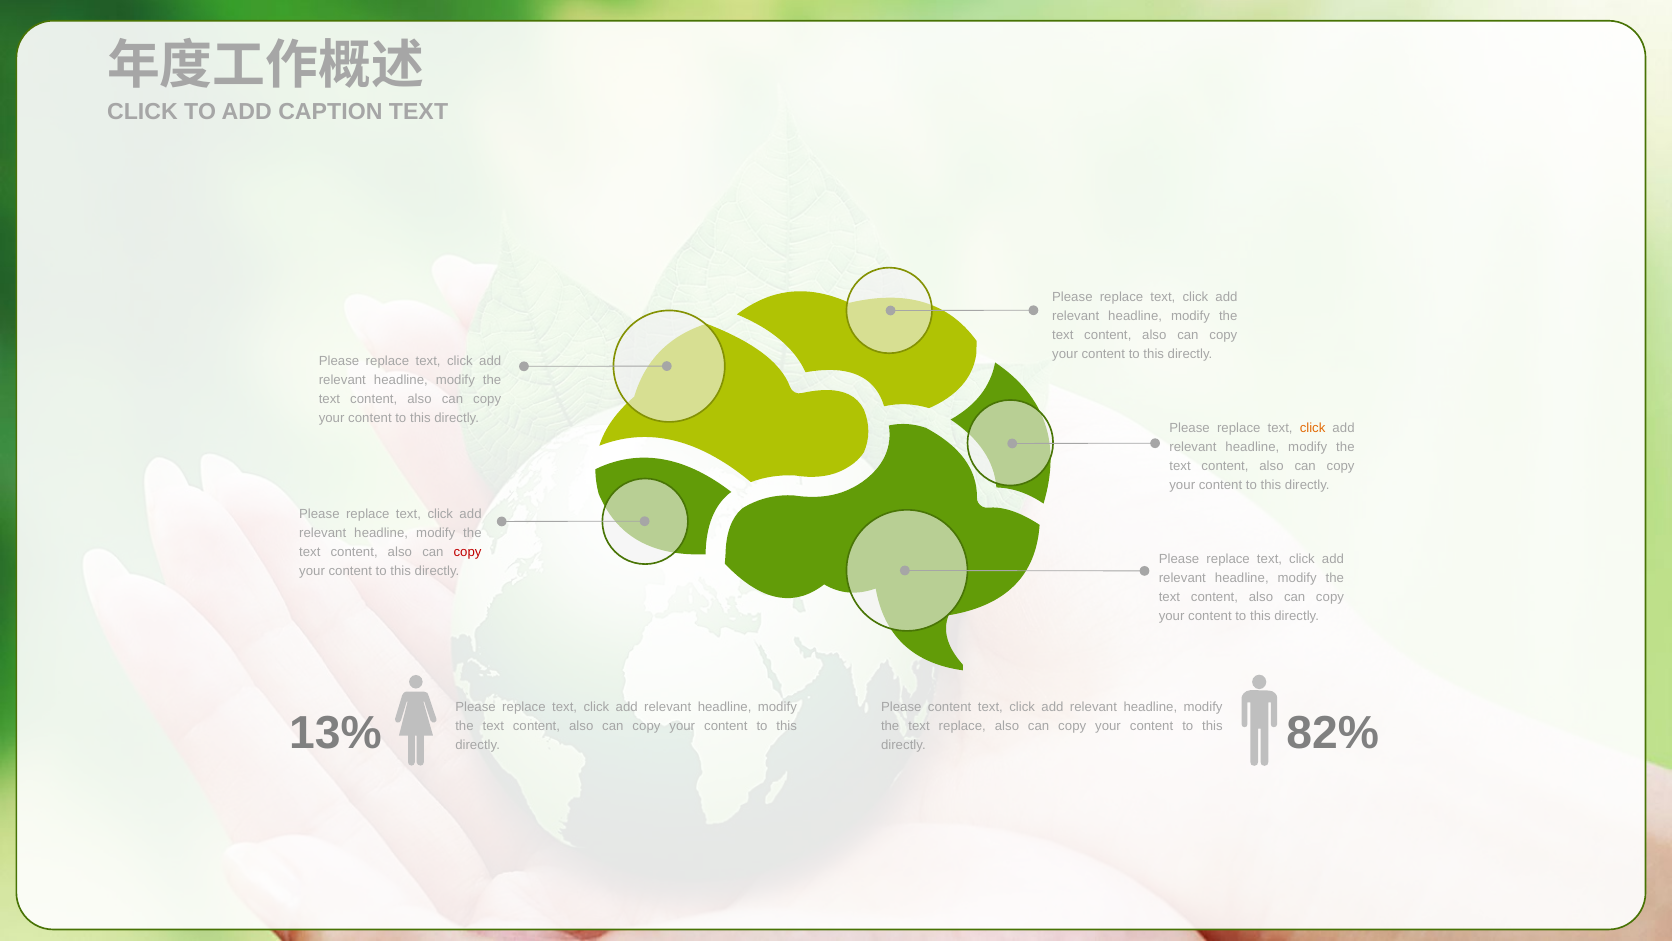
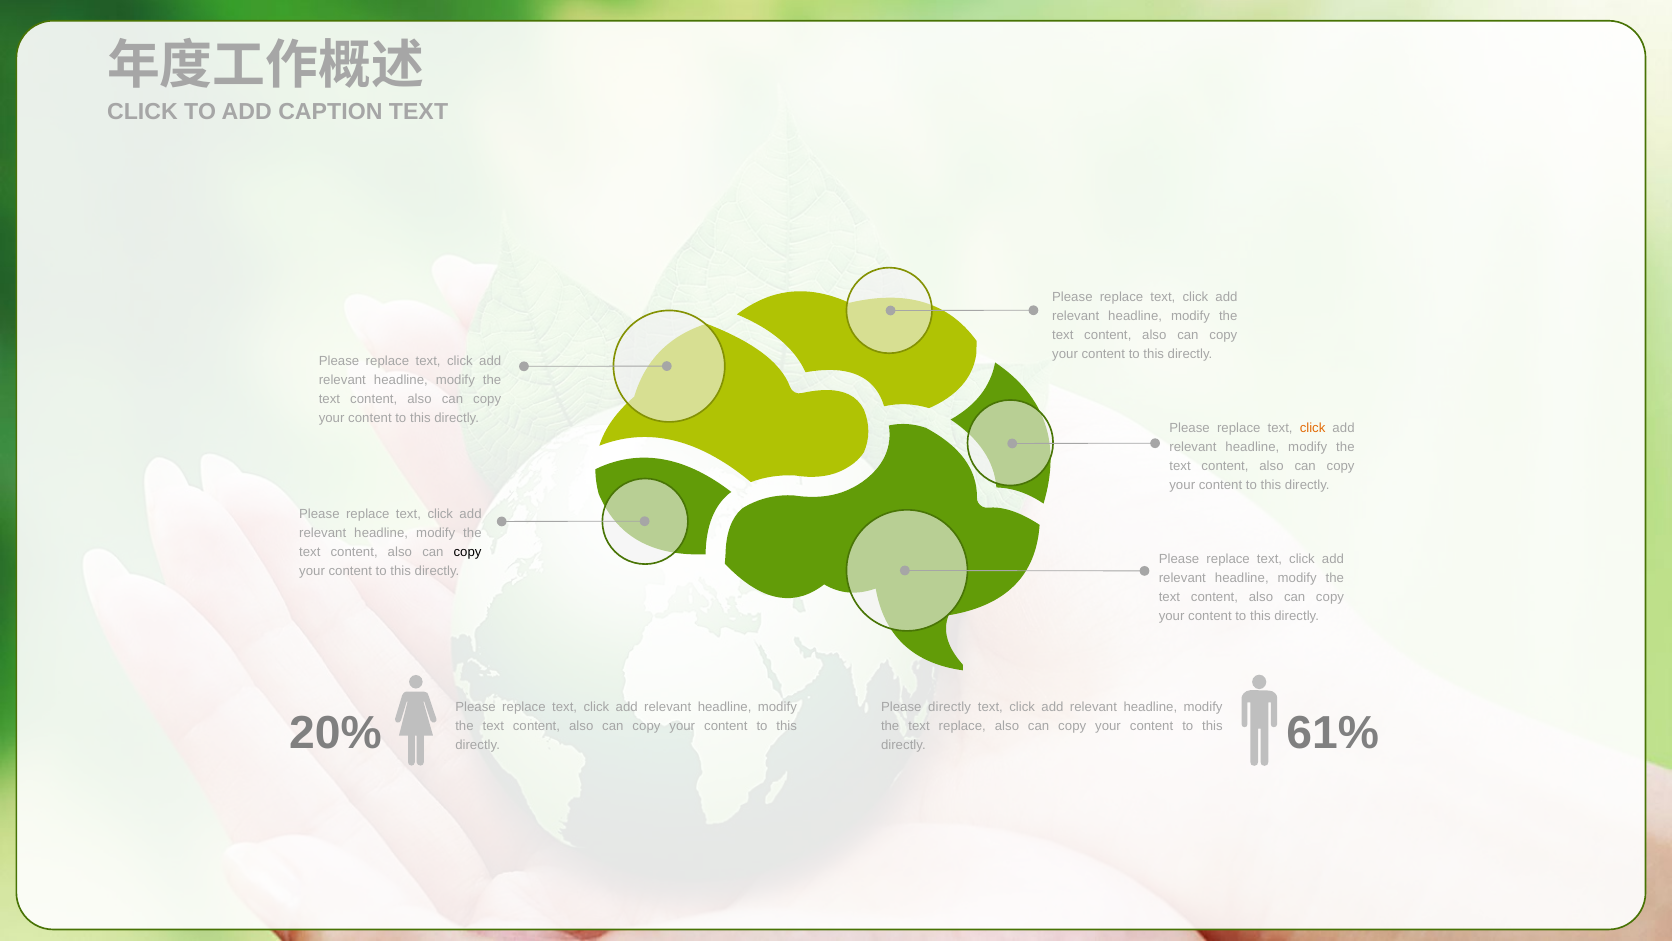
copy at (468, 552) colour: red -> black
Please content: content -> directly
13%: 13% -> 20%
82%: 82% -> 61%
